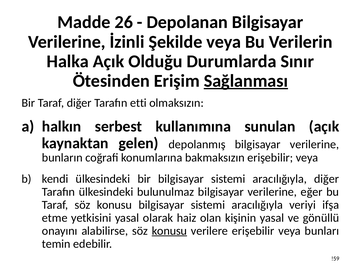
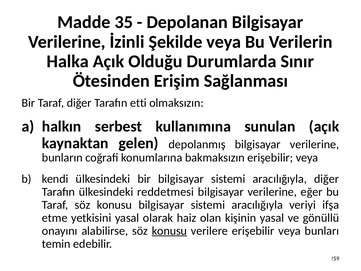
26: 26 -> 35
Sağlanması underline: present -> none
bulunulmaz: bulunulmaz -> reddetmesi
